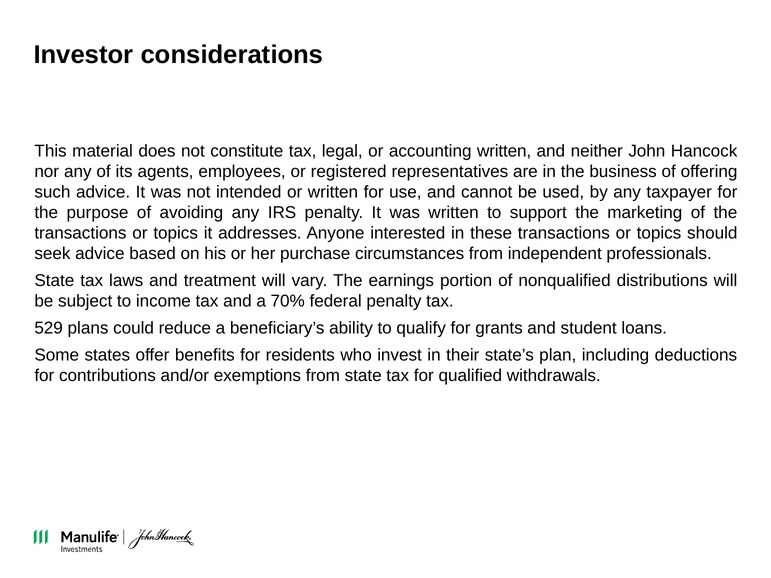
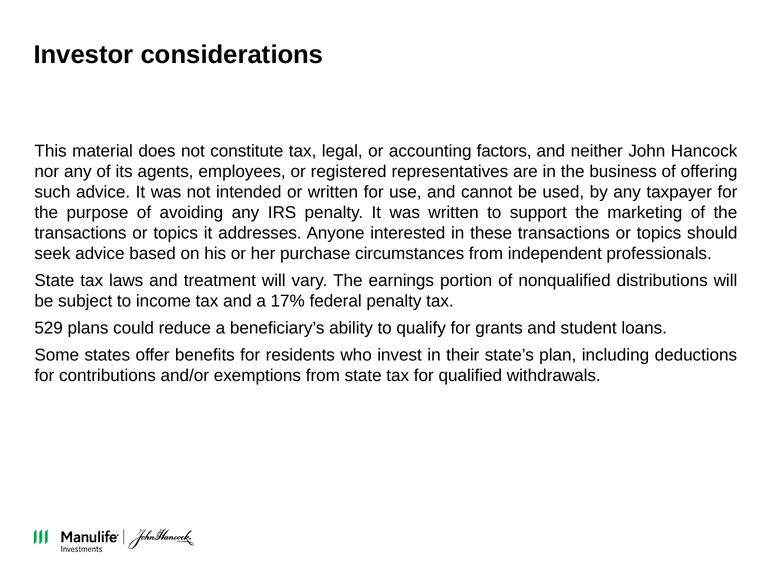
accounting written: written -> factors
70%: 70% -> 17%
